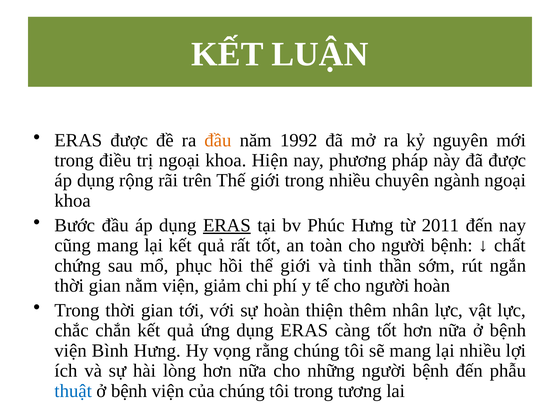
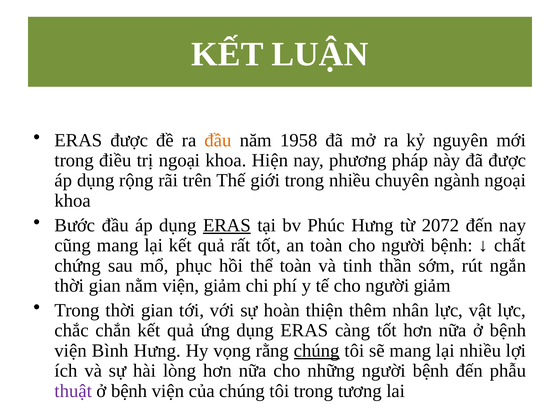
1992: 1992 -> 1958
2011: 2011 -> 2072
thể giới: giới -> toàn
người hoàn: hoàn -> giảm
chúng at (317, 351) underline: none -> present
thuật colour: blue -> purple
